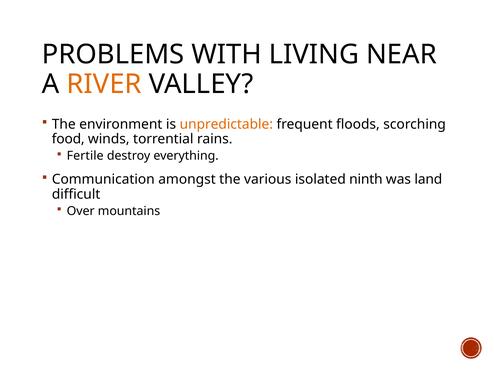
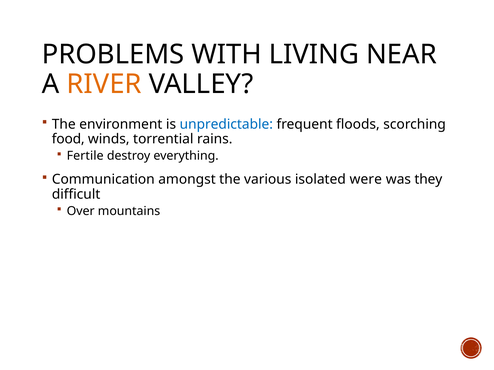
unpredictable colour: orange -> blue
ninth: ninth -> were
land: land -> they
